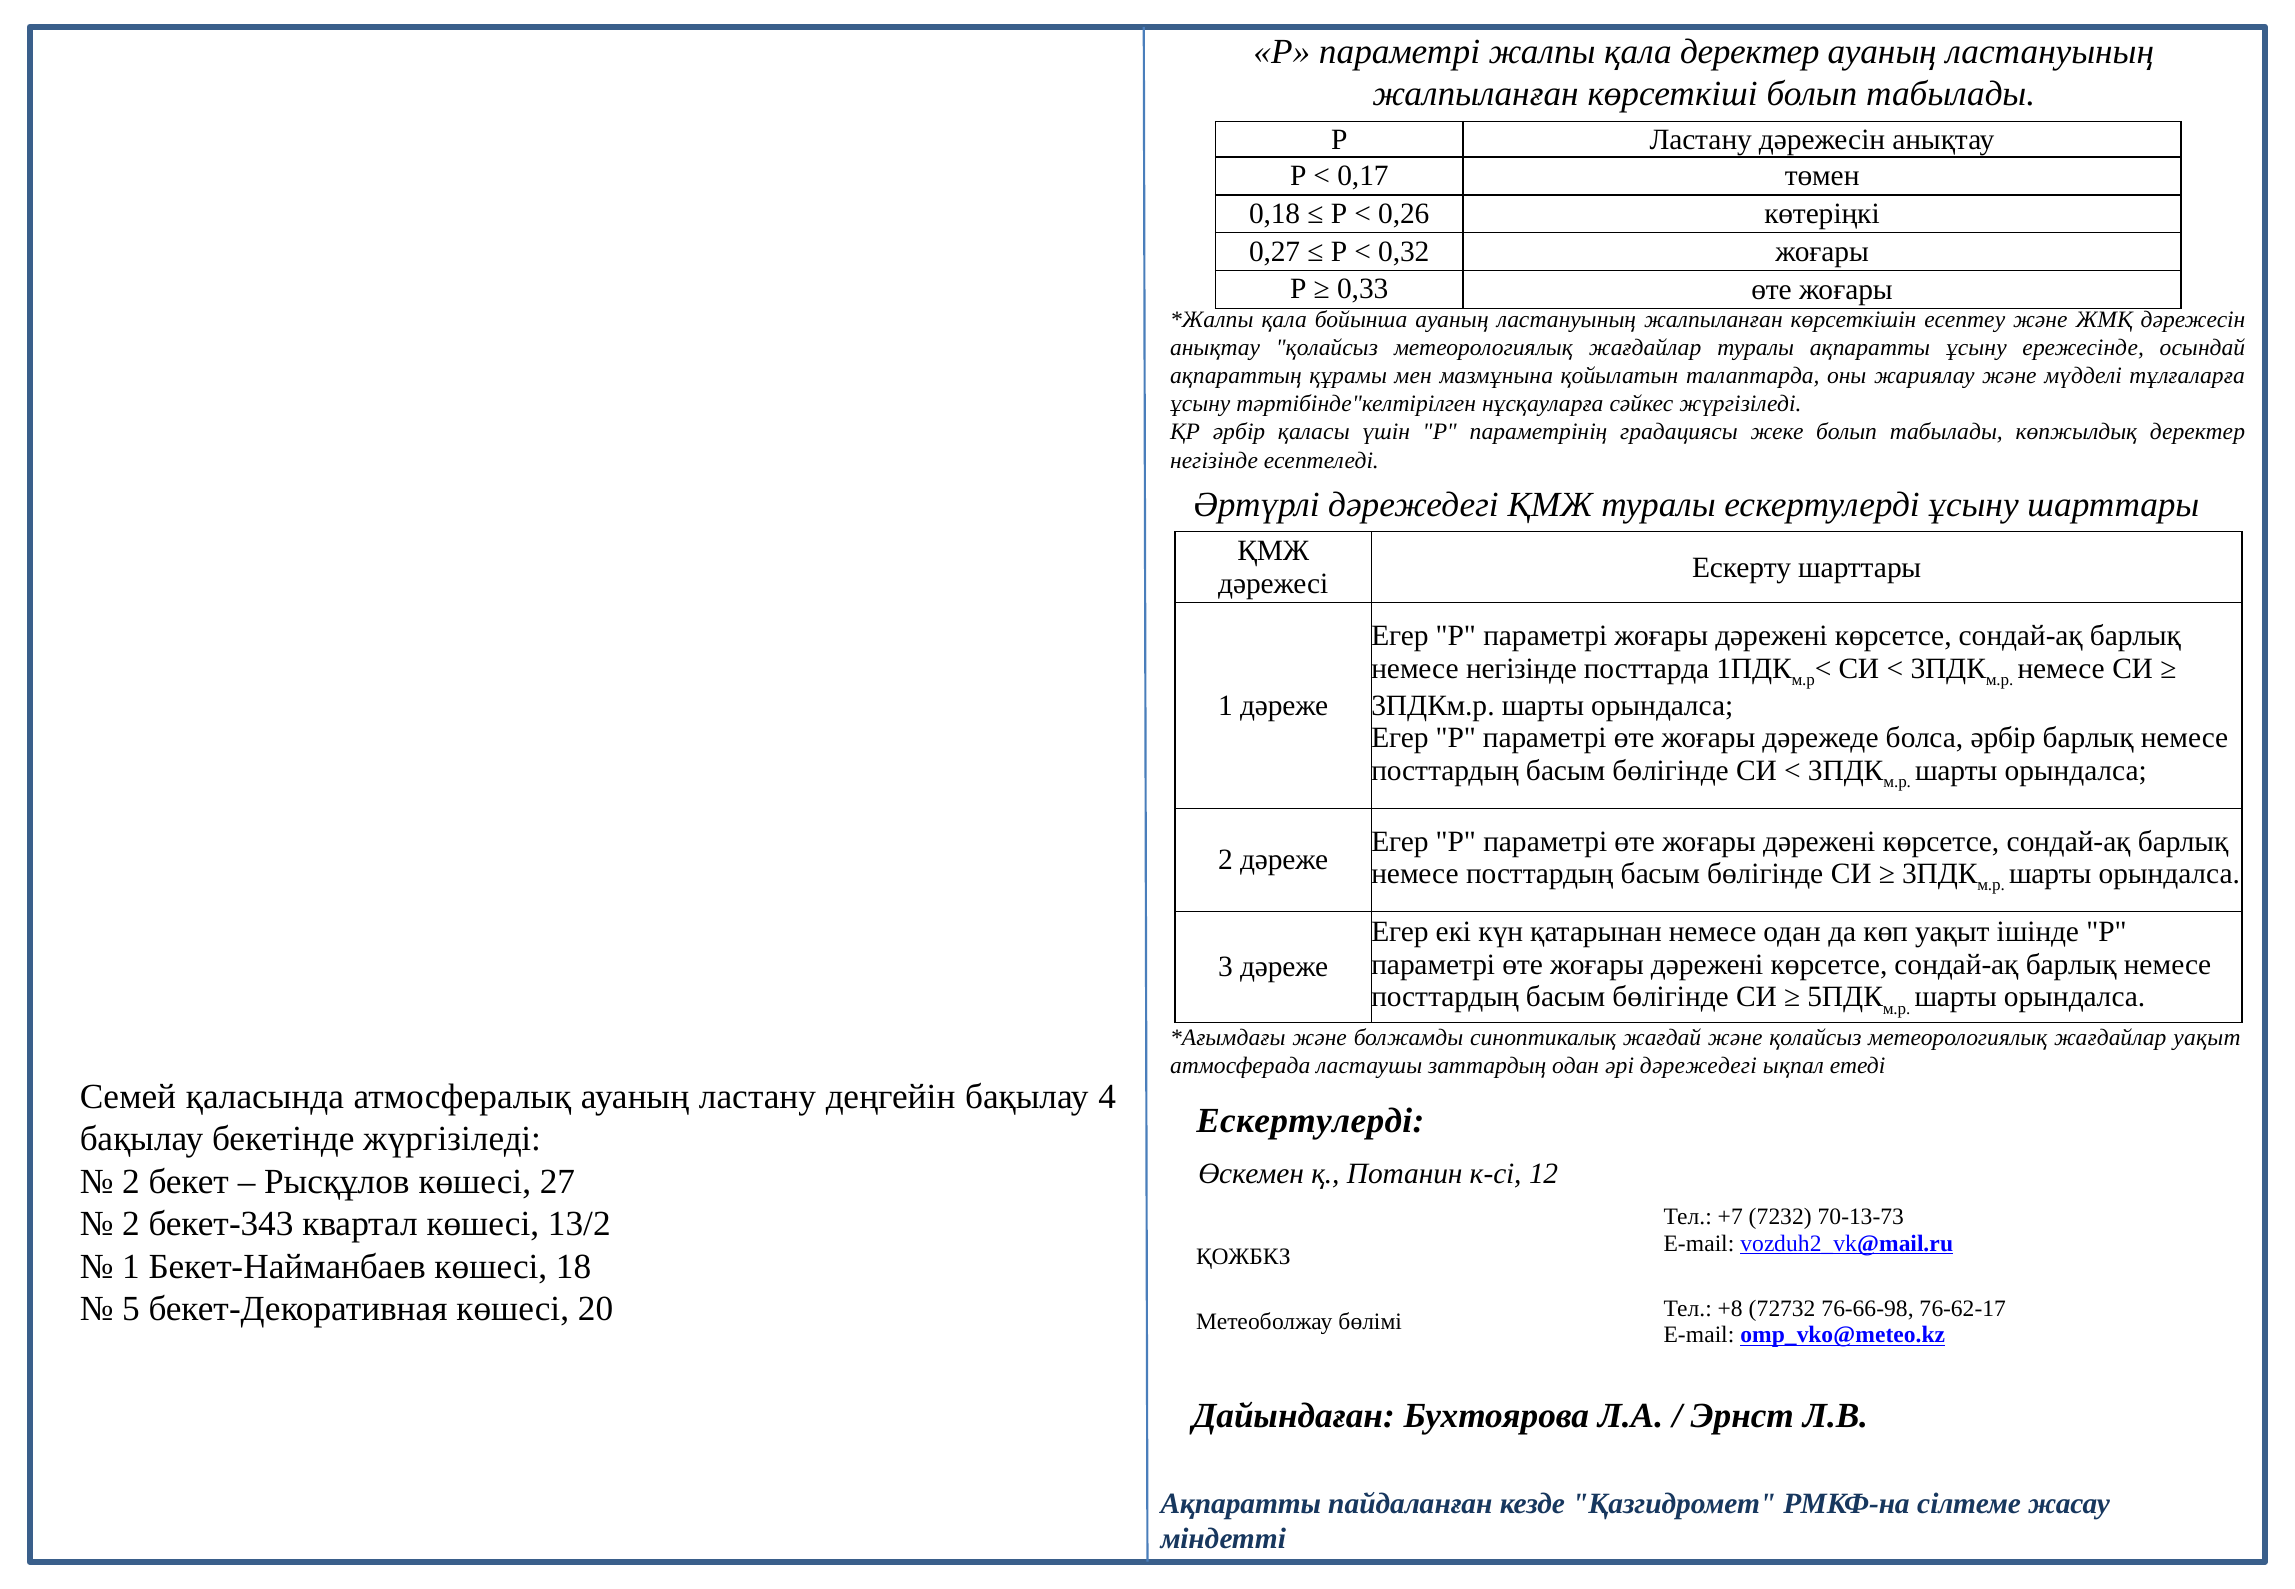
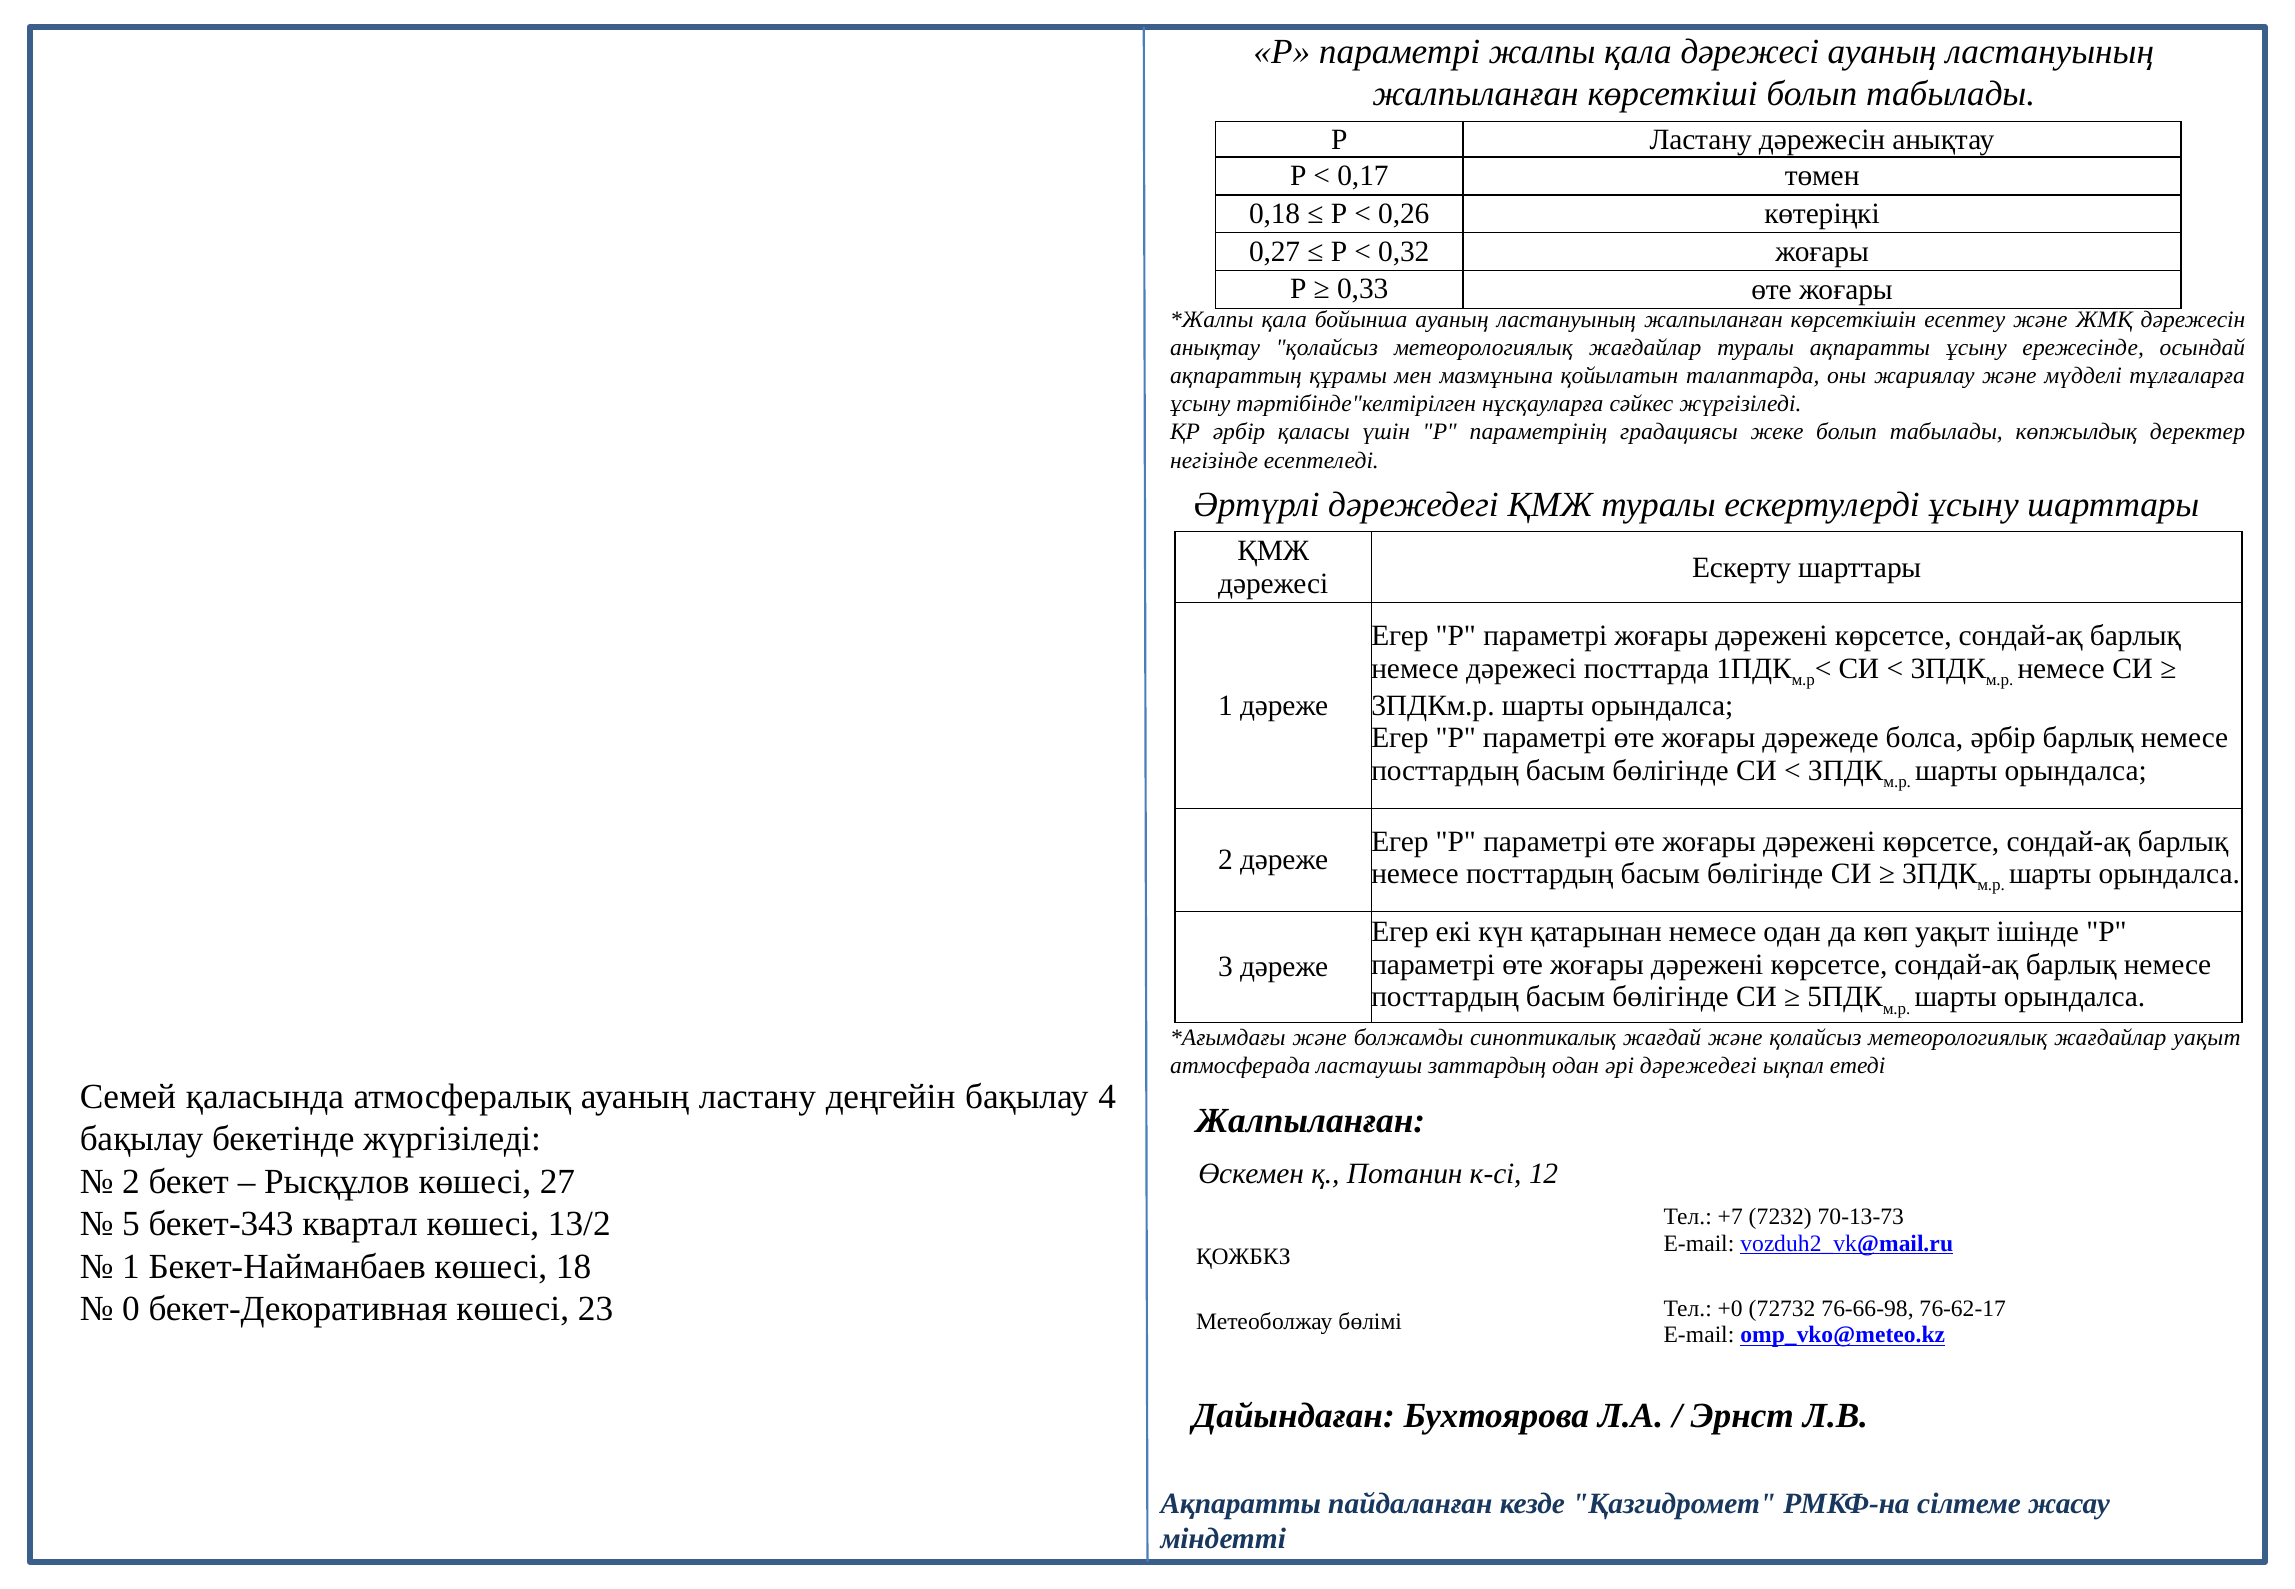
қала деректер: деректер -> дәрежесі
немесе негізінде: негізінде -> дәрежесі
Ескертулерді at (1310, 1121): Ескертулерді -> Жалпыланған
2 at (131, 1224): 2 -> 5
5: 5 -> 0
20: 20 -> 23
+8: +8 -> +0
